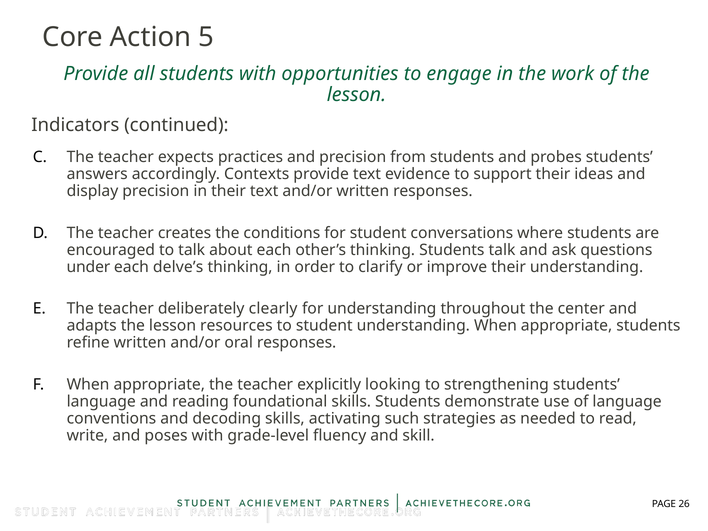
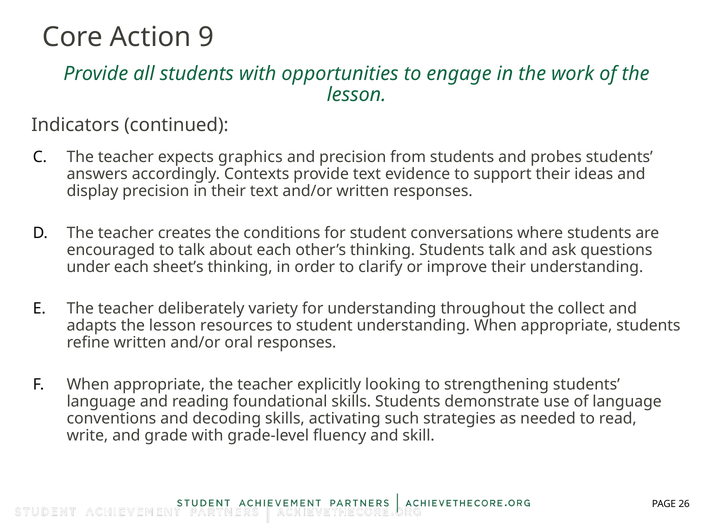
5: 5 -> 9
practices: practices -> graphics
delve’s: delve’s -> sheet’s
clearly: clearly -> variety
center: center -> collect
poses: poses -> grade
